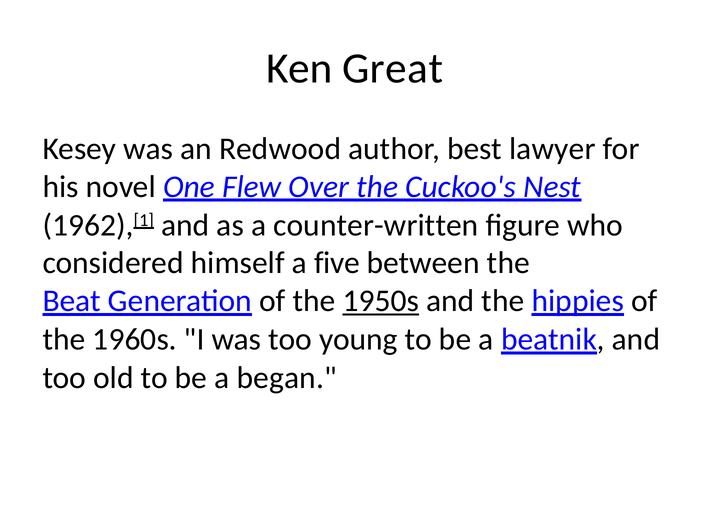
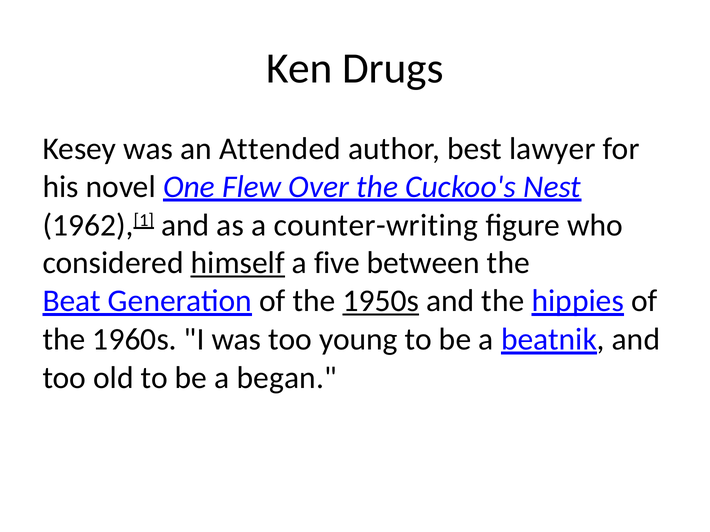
Great: Great -> Drugs
Redwood: Redwood -> Attended
counter-written: counter-written -> counter-writing
himself underline: none -> present
